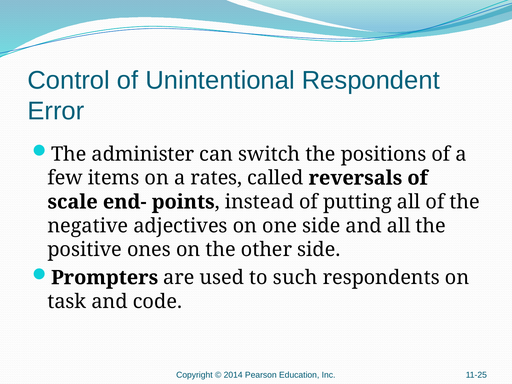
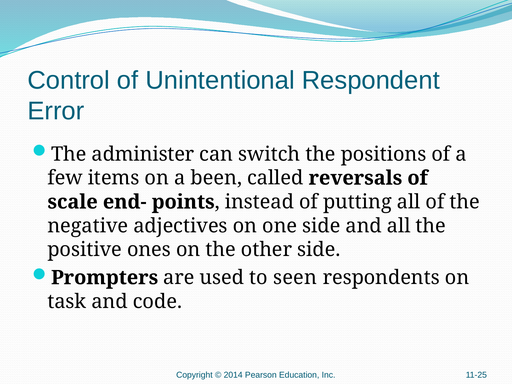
rates: rates -> been
such: such -> seen
